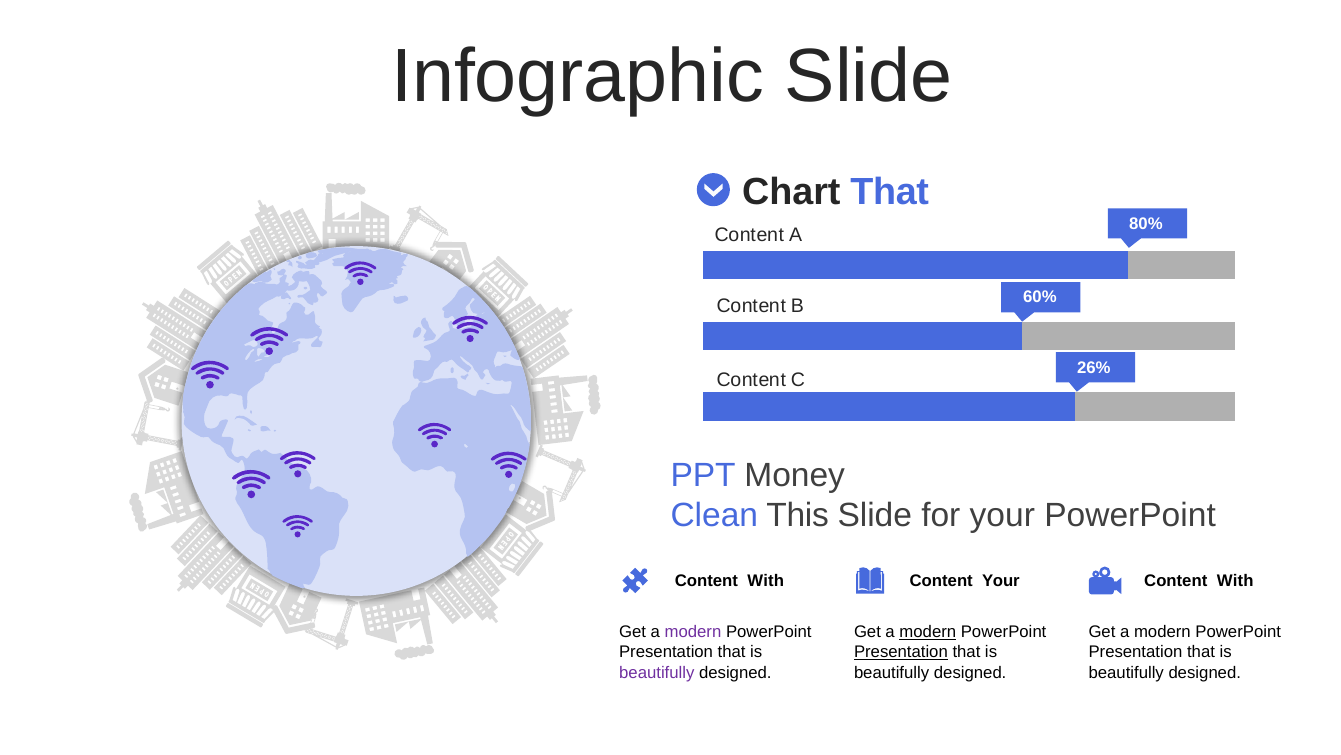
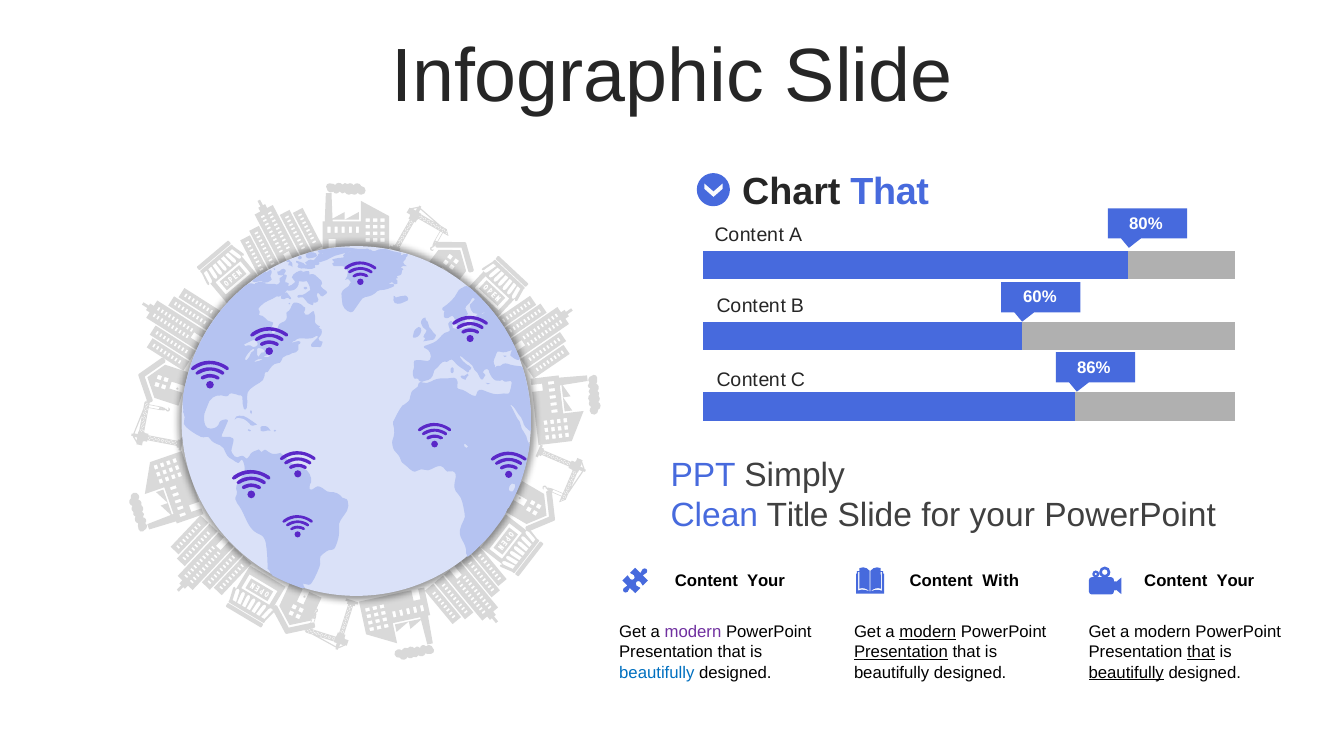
26%: 26% -> 86%
Money: Money -> Simply
This: This -> Title
With at (766, 581): With -> Your
Content Your: Your -> With
With at (1235, 581): With -> Your
that at (1201, 652) underline: none -> present
beautifully at (657, 672) colour: purple -> blue
beautifully at (1126, 672) underline: none -> present
